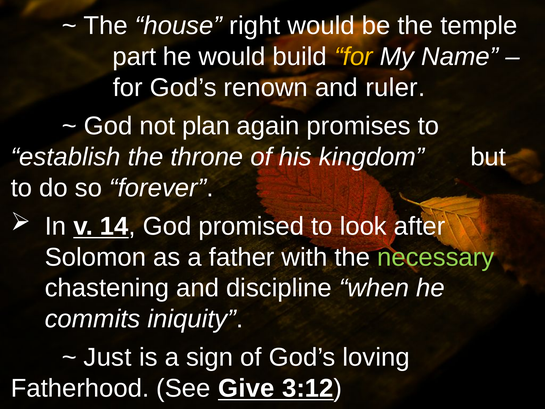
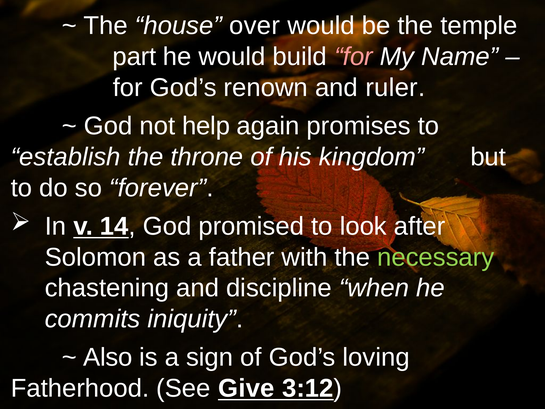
right: right -> over
for at (354, 57) colour: yellow -> pink
plan: plan -> help
Just: Just -> Also
